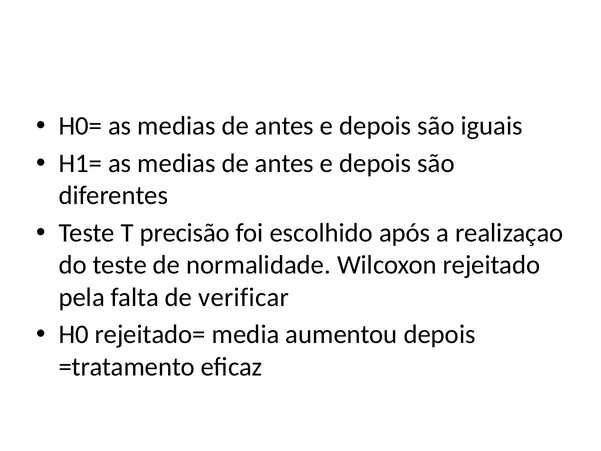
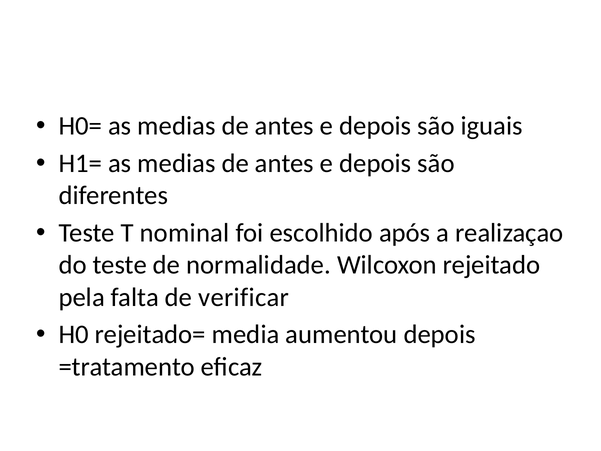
precisão: precisão -> nominal
